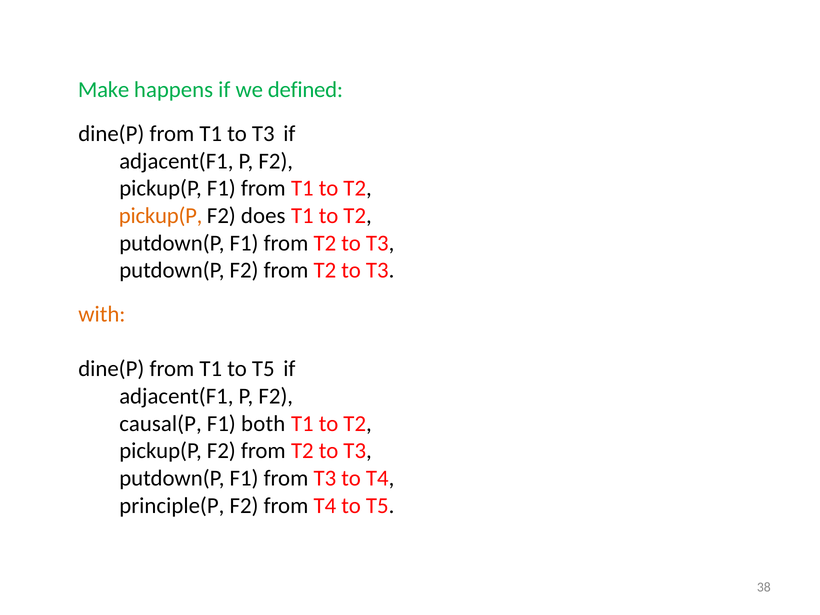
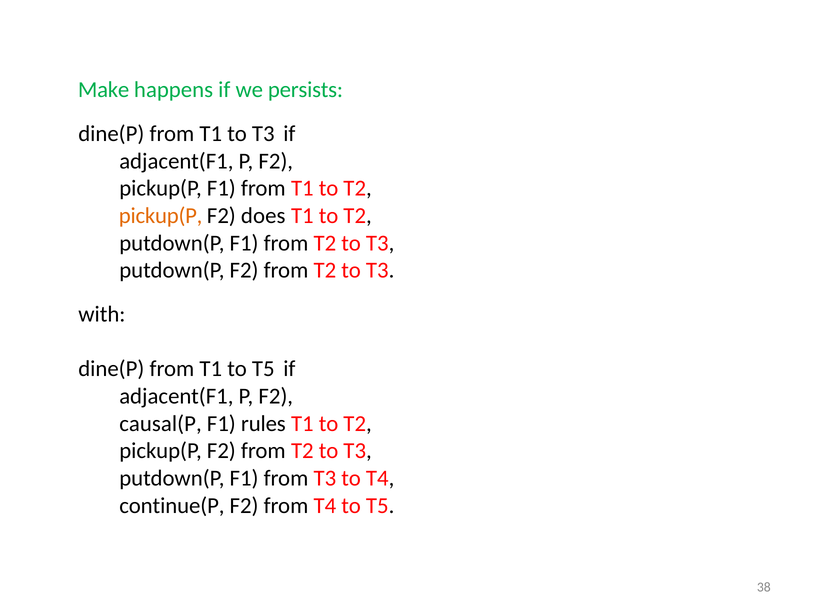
defined: defined -> persists
with colour: orange -> black
both: both -> rules
principle(P: principle(P -> continue(P
